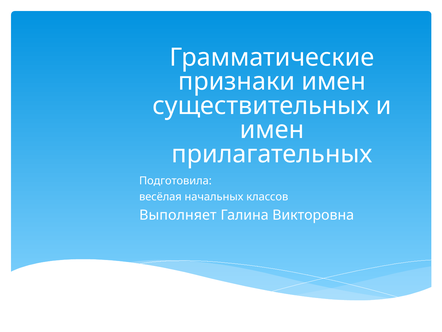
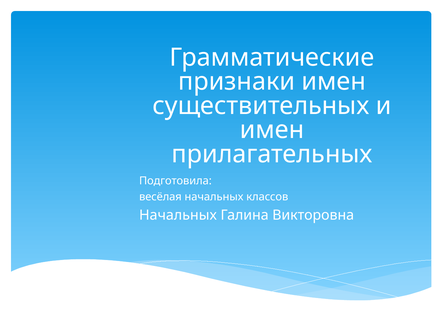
Выполняет at (178, 215): Выполняет -> Начальных
